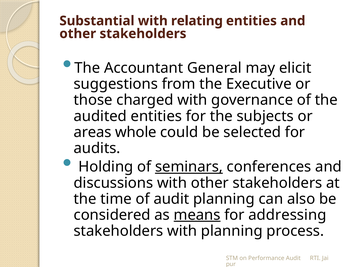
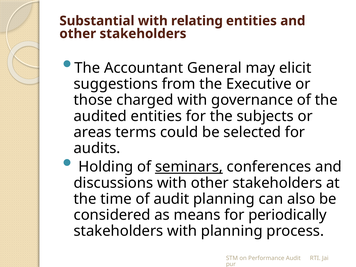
whole: whole -> terms
means underline: present -> none
addressing: addressing -> periodically
